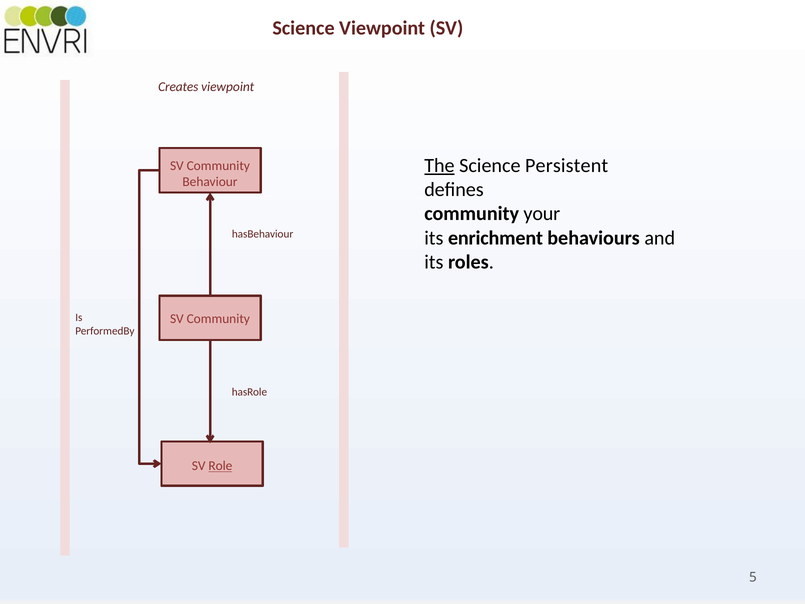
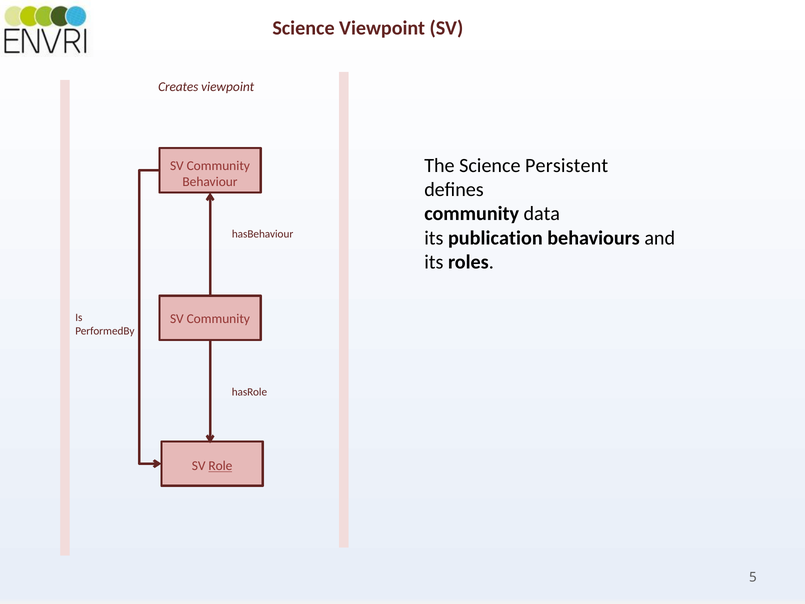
The underline: present -> none
your: your -> data
enrichment: enrichment -> publication
